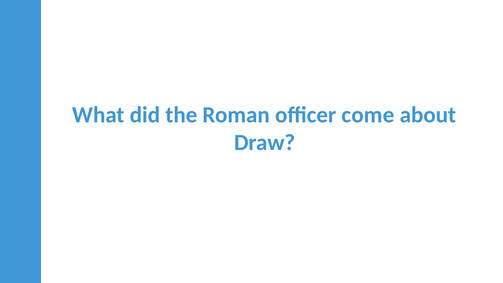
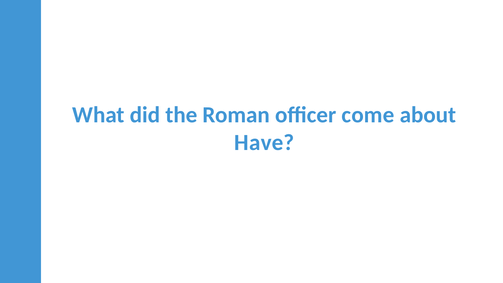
Draw: Draw -> Have
